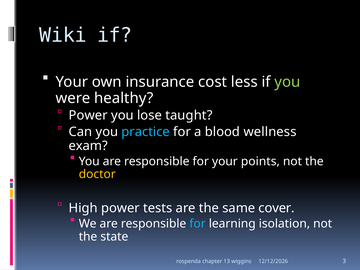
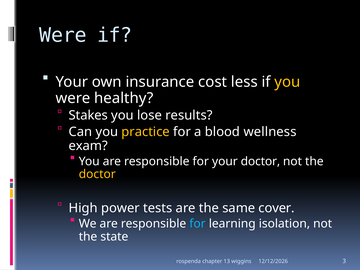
Wiki at (63, 35): Wiki -> Were
you at (287, 82) colour: light green -> yellow
Power at (88, 115): Power -> Stakes
taught: taught -> results
practice colour: light blue -> yellow
your points: points -> doctor
